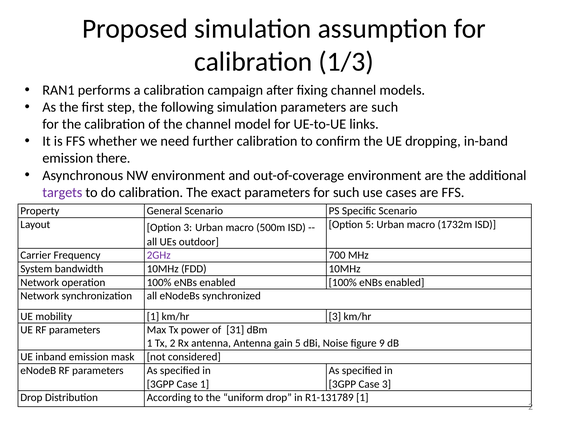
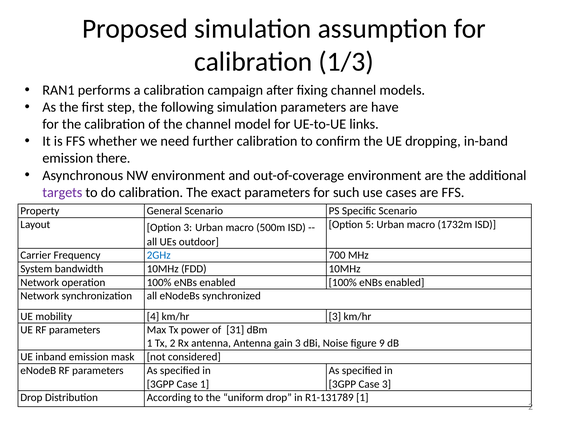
are such: such -> have
2GHz colour: purple -> blue
mobility 1: 1 -> 4
gain 5: 5 -> 3
